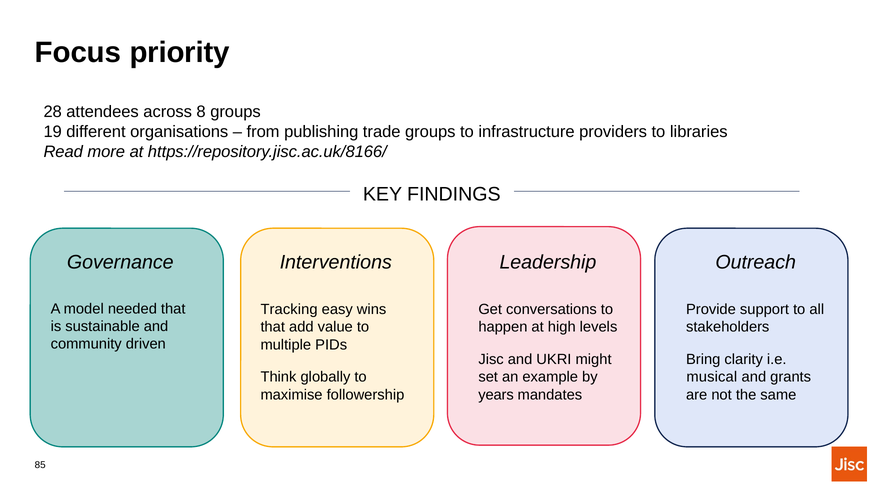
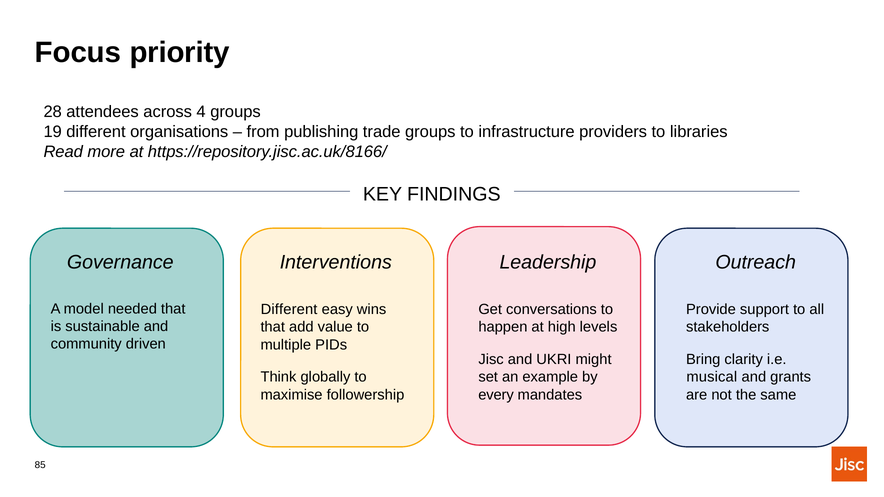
8: 8 -> 4
Tracking at (289, 310): Tracking -> Different
years: years -> every
